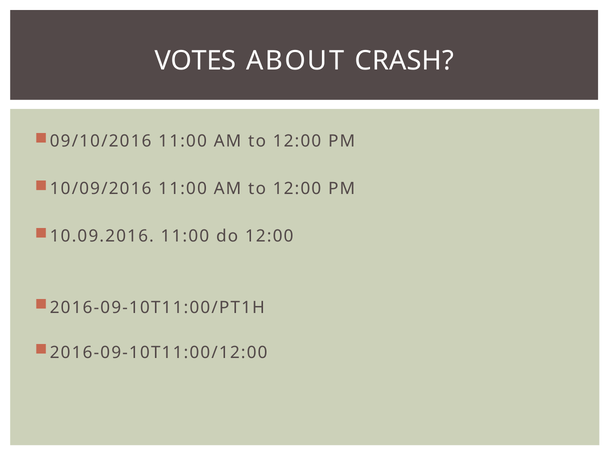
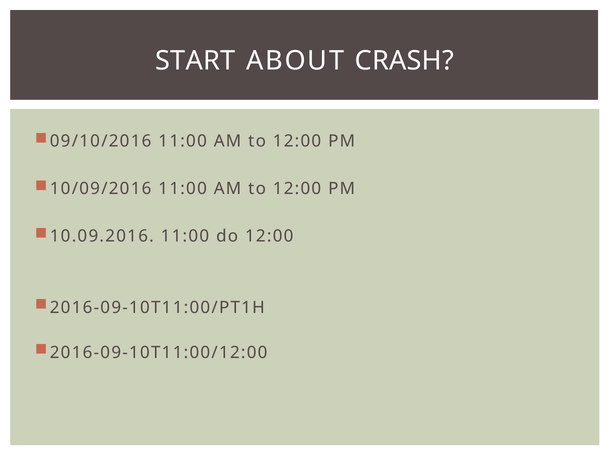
VOTES: VOTES -> START
